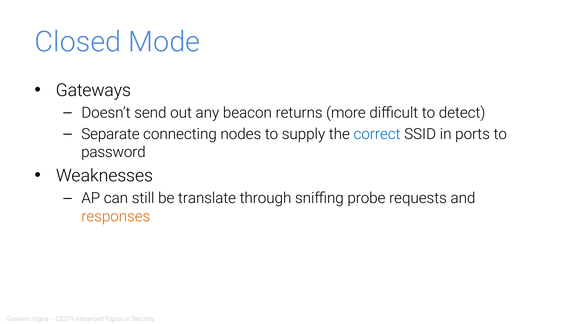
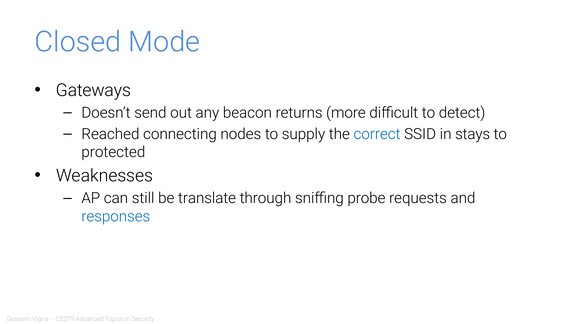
Separate: Separate -> Reached
ports: ports -> stays
password: password -> protected
responses colour: orange -> blue
